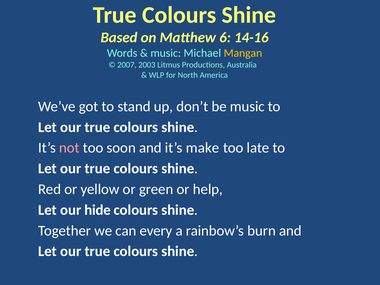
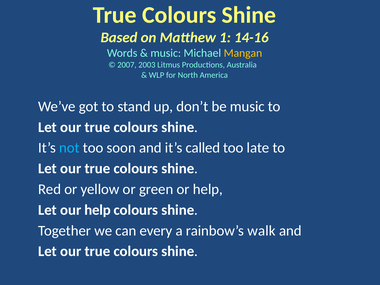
6: 6 -> 1
not colour: pink -> light blue
make: make -> called
our hide: hide -> help
burn: burn -> walk
